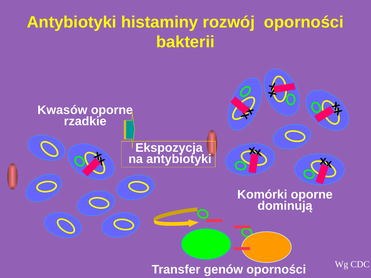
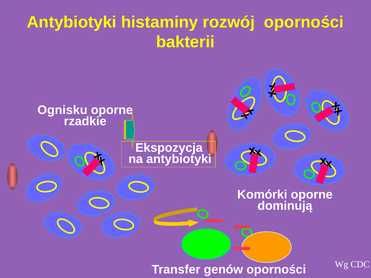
Kwasów: Kwasów -> Ognisku
